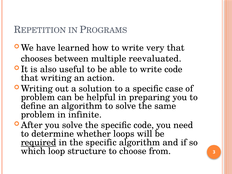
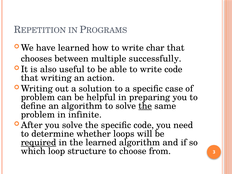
very: very -> char
reevaluated: reevaluated -> successfully
the at (145, 106) underline: none -> present
in the specific: specific -> learned
